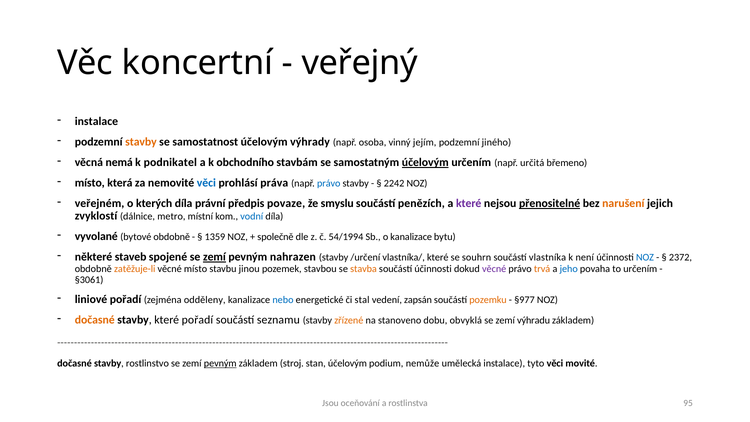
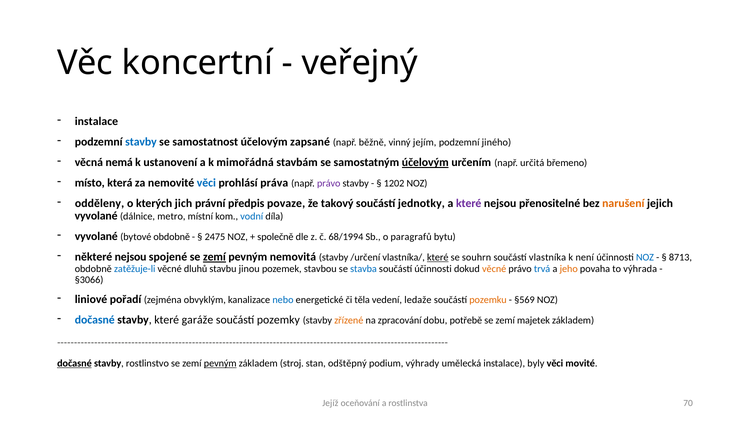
stavby at (141, 142) colour: orange -> blue
výhrady: výhrady -> zapsané
osoba: osoba -> běžně
podnikatel: podnikatel -> ustanovení
obchodního: obchodního -> mimořádná
právo at (329, 183) colour: blue -> purple
2242: 2242 -> 1202
veřejném: veřejném -> odděleny
kterých díla: díla -> jich
smyslu: smyslu -> takový
penězích: penězích -> jednotky
přenositelné underline: present -> none
zvyklostí at (96, 216): zvyklostí -> vyvolané
1359: 1359 -> 2475
54/1994: 54/1994 -> 68/1994
o kanalizace: kanalizace -> paragrafů
některé staveb: staveb -> nejsou
nahrazen: nahrazen -> nemovitá
které at (438, 257) underline: none -> present
2372: 2372 -> 8713
zatěžuje-li colour: orange -> blue
věcné místo: místo -> dluhů
stavba colour: orange -> blue
věcné at (494, 269) colour: purple -> orange
trvá colour: orange -> blue
jeho colour: blue -> orange
to určením: určením -> výhrada
§3061: §3061 -> §3066
odděleny: odděleny -> obvyklým
stal: stal -> těla
zapsán: zapsán -> ledaže
§977: §977 -> §569
dočasné at (95, 320) colour: orange -> blue
které pořadí: pořadí -> garáže
seznamu: seznamu -> pozemky
stanoveno: stanoveno -> zpracování
obvyklá: obvyklá -> potřebě
výhradu: výhradu -> majetek
dočasné at (74, 363) underline: none -> present
stan účelovým: účelovým -> odštěpný
nemůže: nemůže -> výhrady
tyto: tyto -> byly
Jsou: Jsou -> Jejíž
95: 95 -> 70
